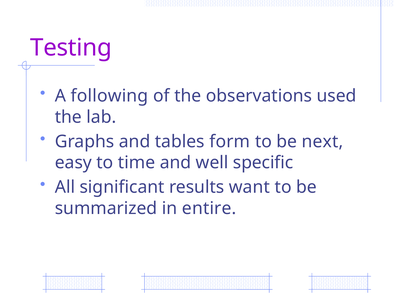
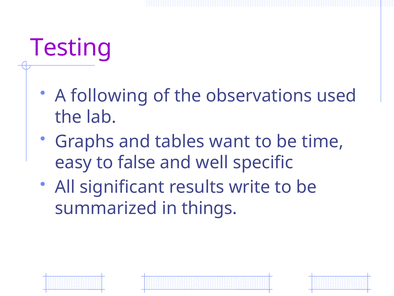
form: form -> want
next: next -> time
time: time -> false
want: want -> write
entire: entire -> things
